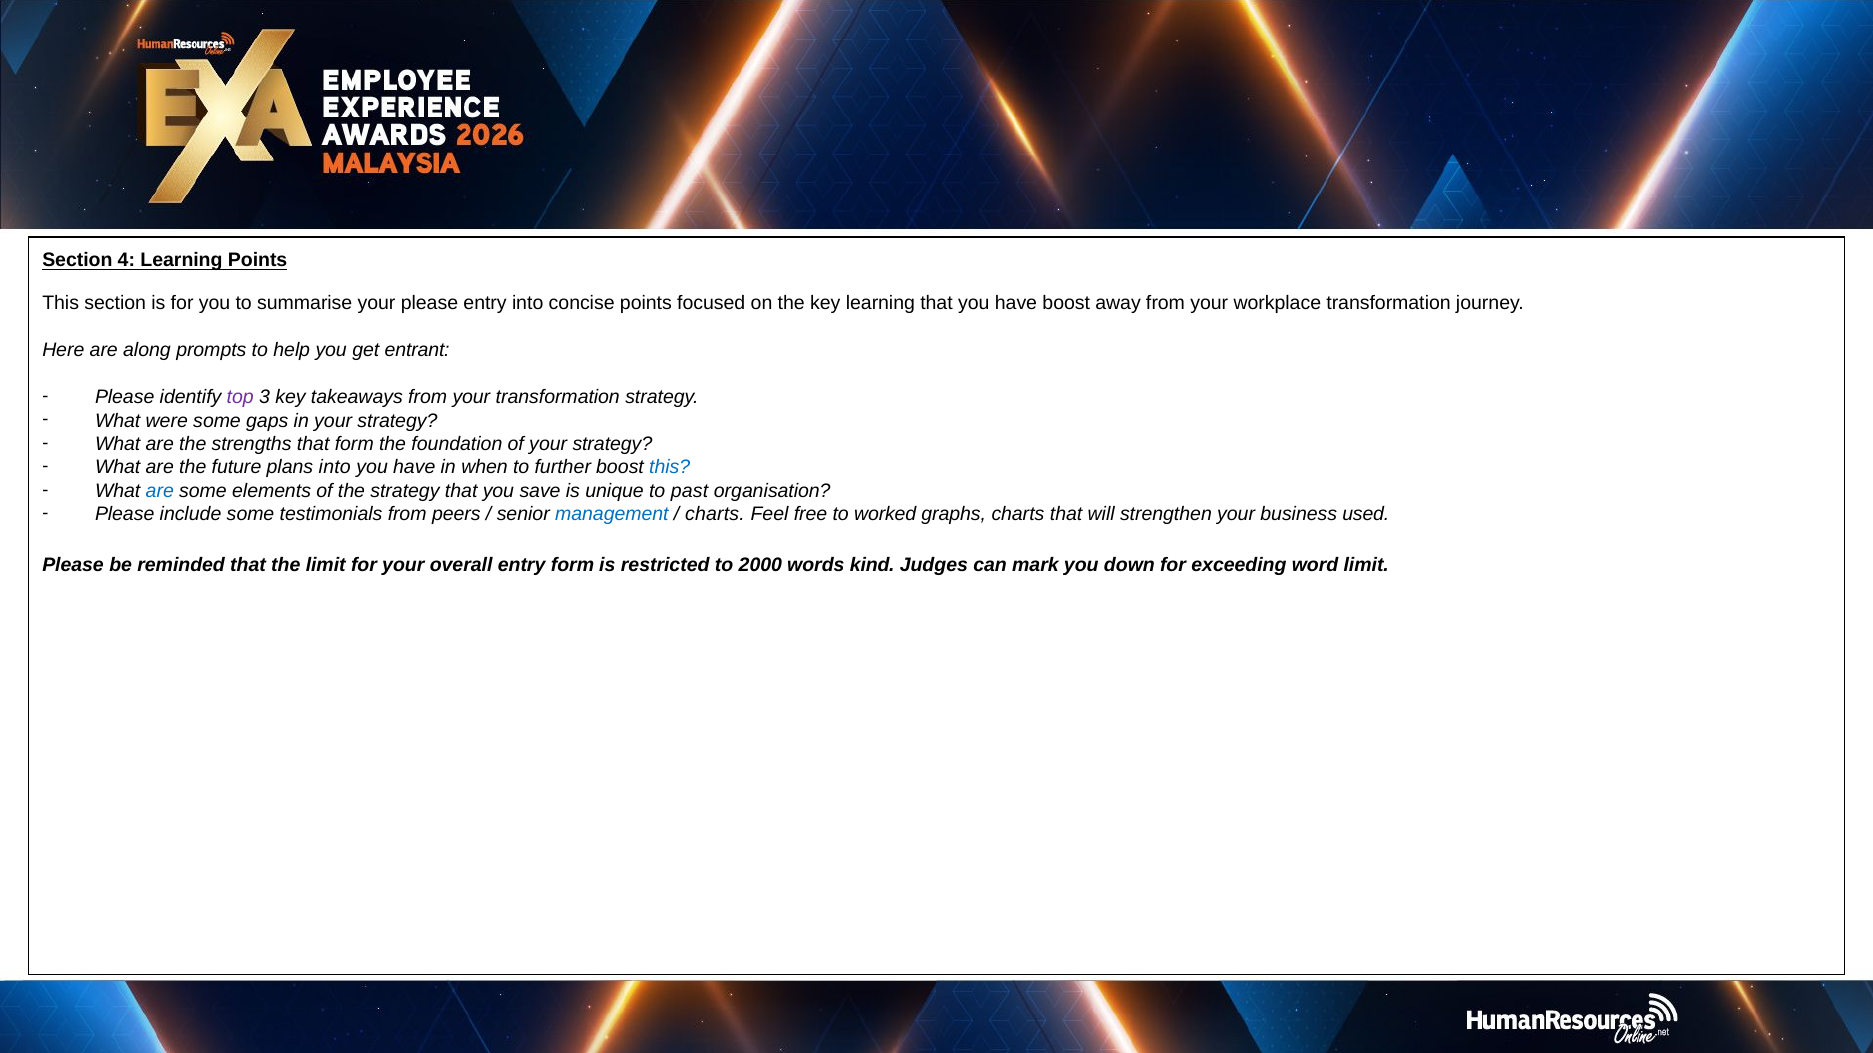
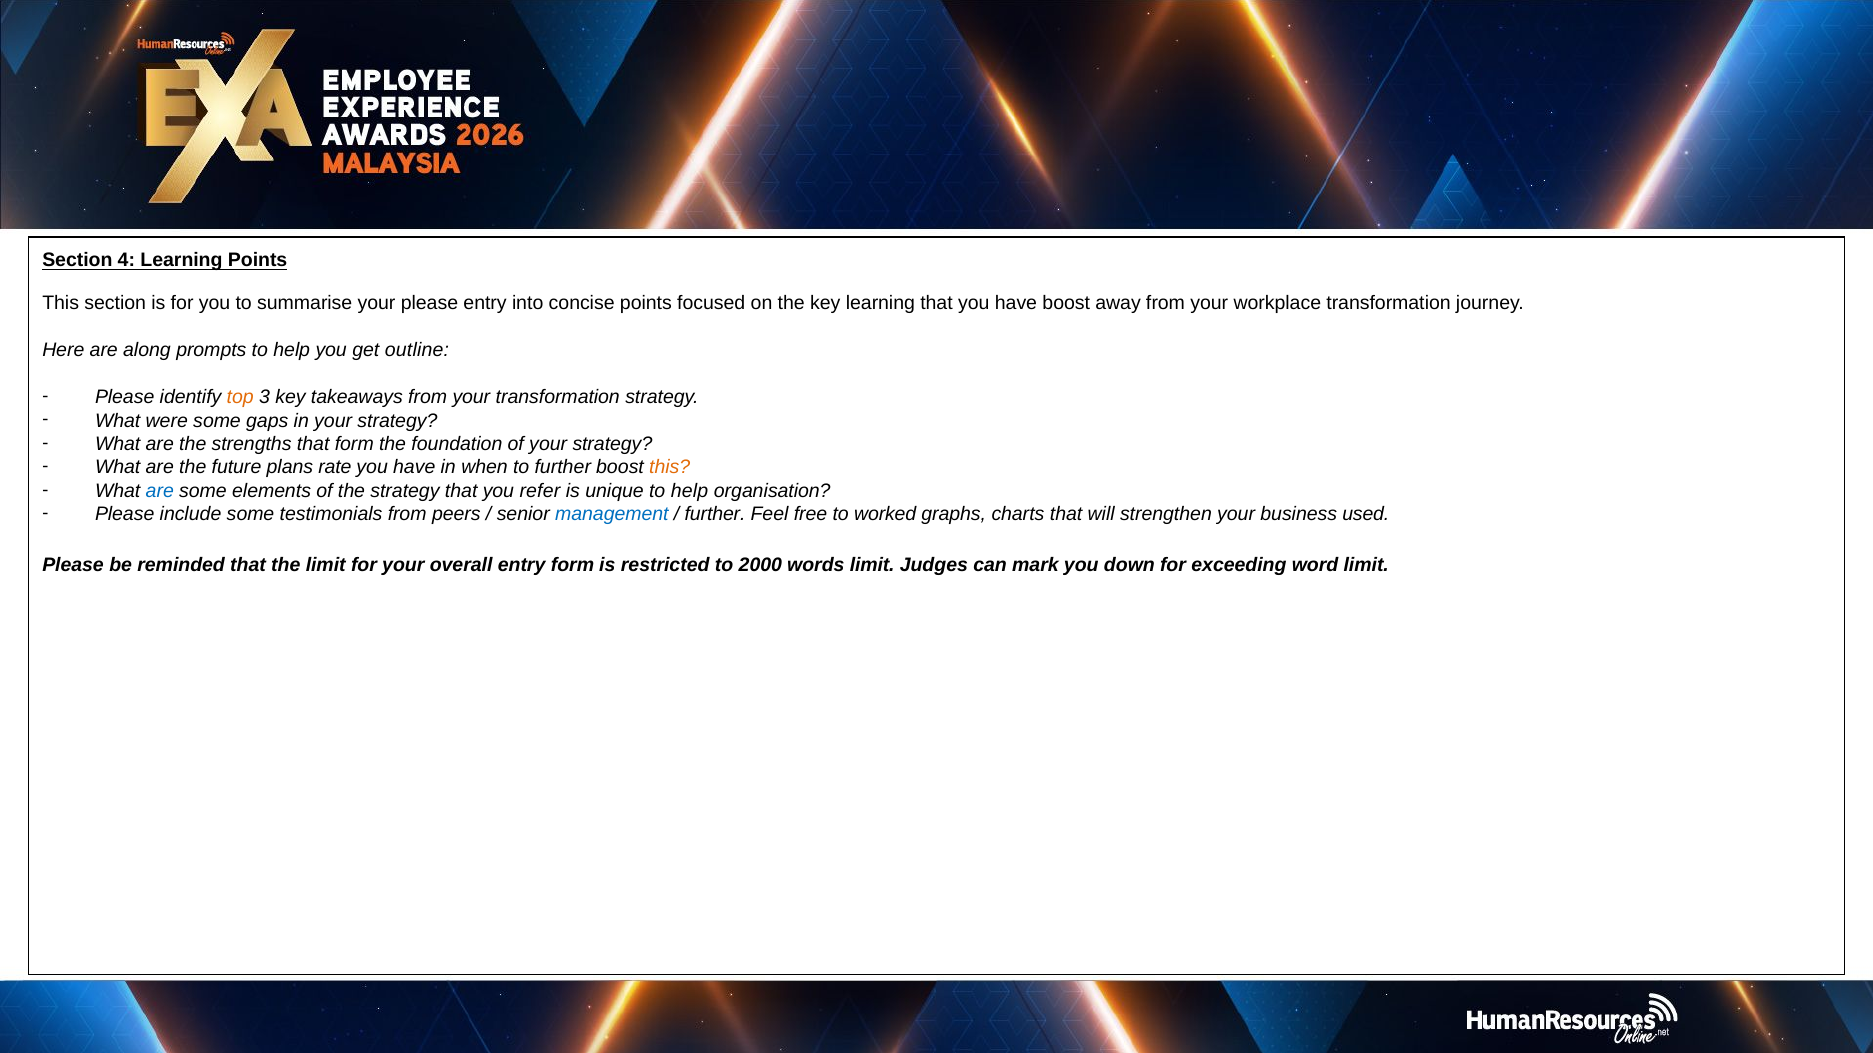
entrant: entrant -> outline
top colour: purple -> orange
plans into: into -> rate
this at (670, 468) colour: blue -> orange
save: save -> refer
unique to past: past -> help
charts at (715, 515): charts -> further
words kind: kind -> limit
